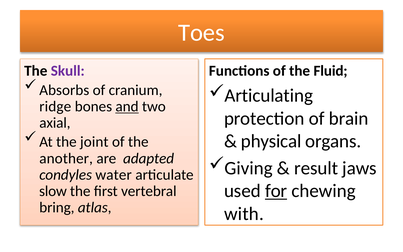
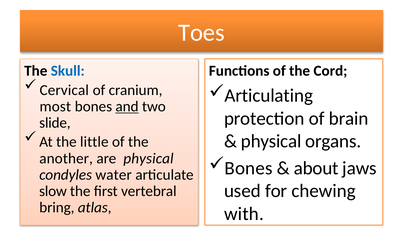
Skull colour: purple -> blue
Fluid: Fluid -> Cord
Absorbs: Absorbs -> Cervical
ridge: ridge -> most
axial: axial -> slide
joint: joint -> little
are adapted: adapted -> physical
Giving at (249, 168): Giving -> Bones
result: result -> about
for underline: present -> none
